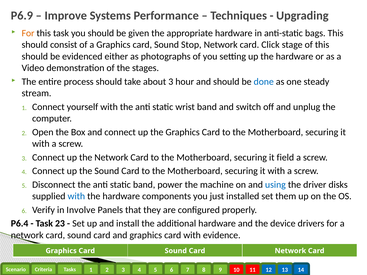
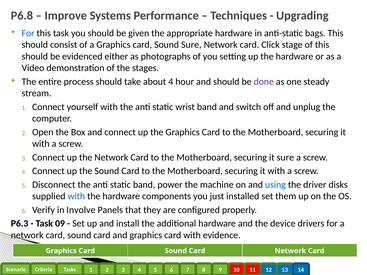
P6.9: P6.9 -> P6.8
For at (28, 33) colour: orange -> blue
Sound Stop: Stop -> Sure
about 3: 3 -> 4
done colour: blue -> purple
it field: field -> sure
P6.4: P6.4 -> P6.3
23: 23 -> 09
